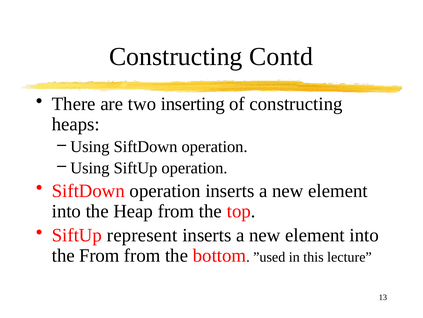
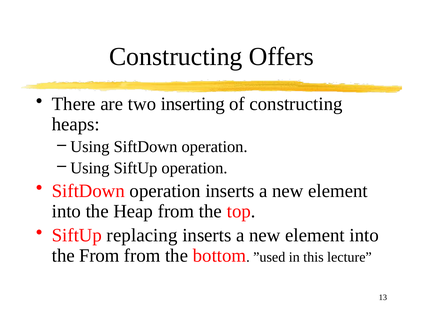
Contd: Contd -> Offers
represent: represent -> replacing
